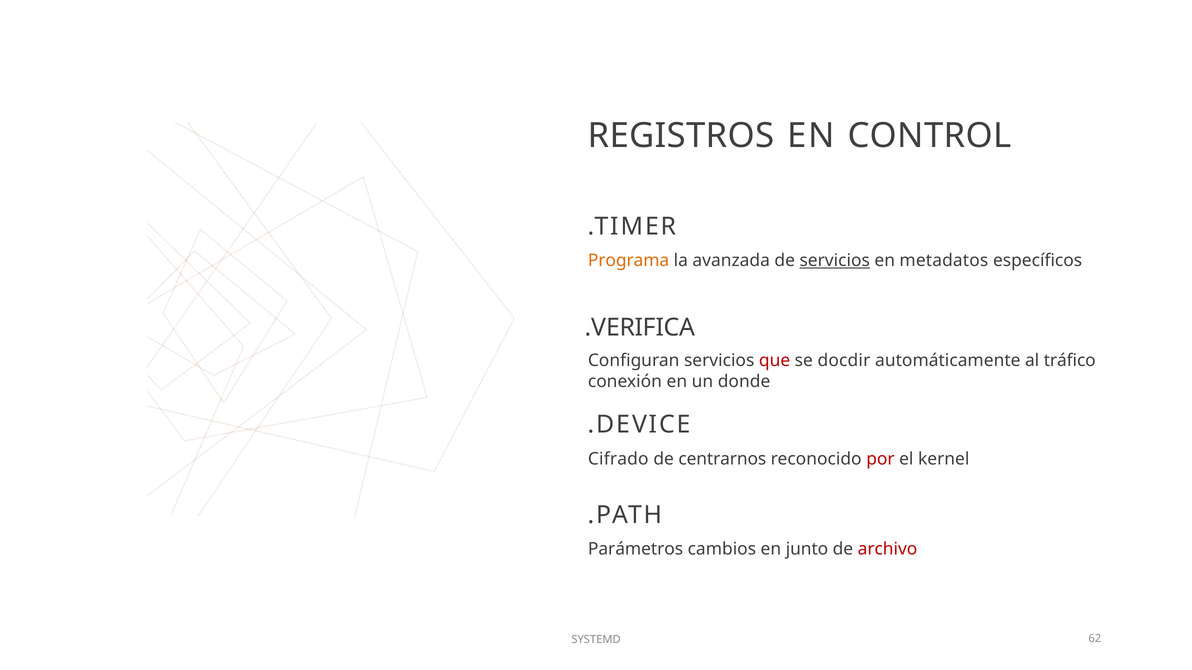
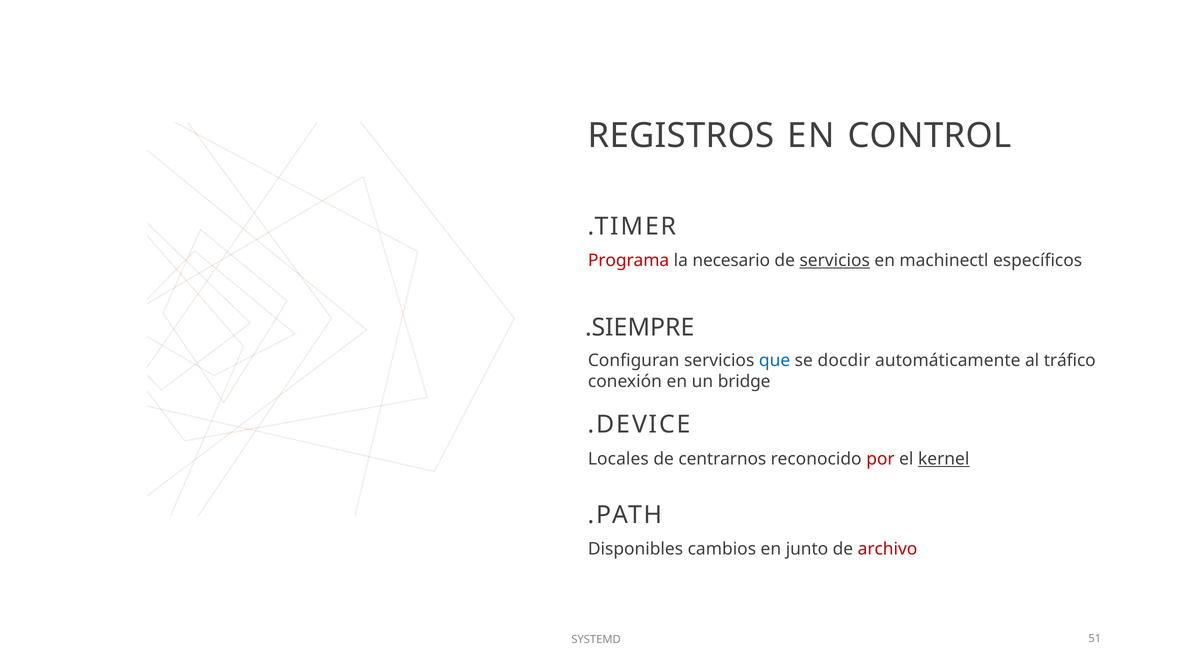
Programa colour: orange -> red
avanzada: avanzada -> necesario
metadatos: metadatos -> machinectl
.VERIFICA: .VERIFICA -> .SIEMPRE
que colour: red -> blue
donde: donde -> bridge
Cifrado: Cifrado -> Locales
kernel underline: none -> present
Parámetros: Parámetros -> Disponibles
62: 62 -> 51
